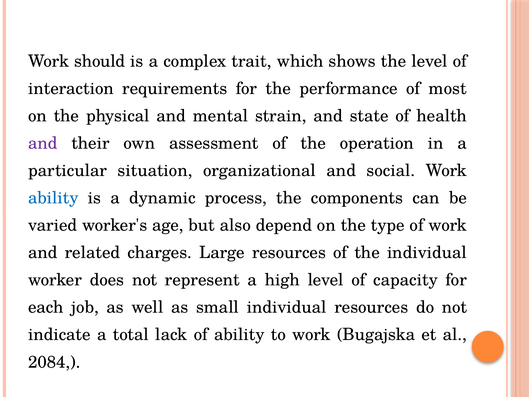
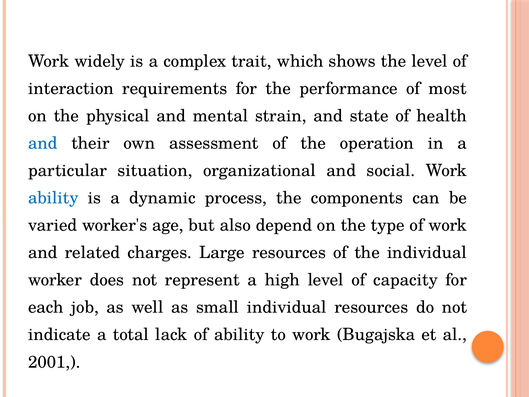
should: should -> widely
and at (43, 143) colour: purple -> blue
2084: 2084 -> 2001
